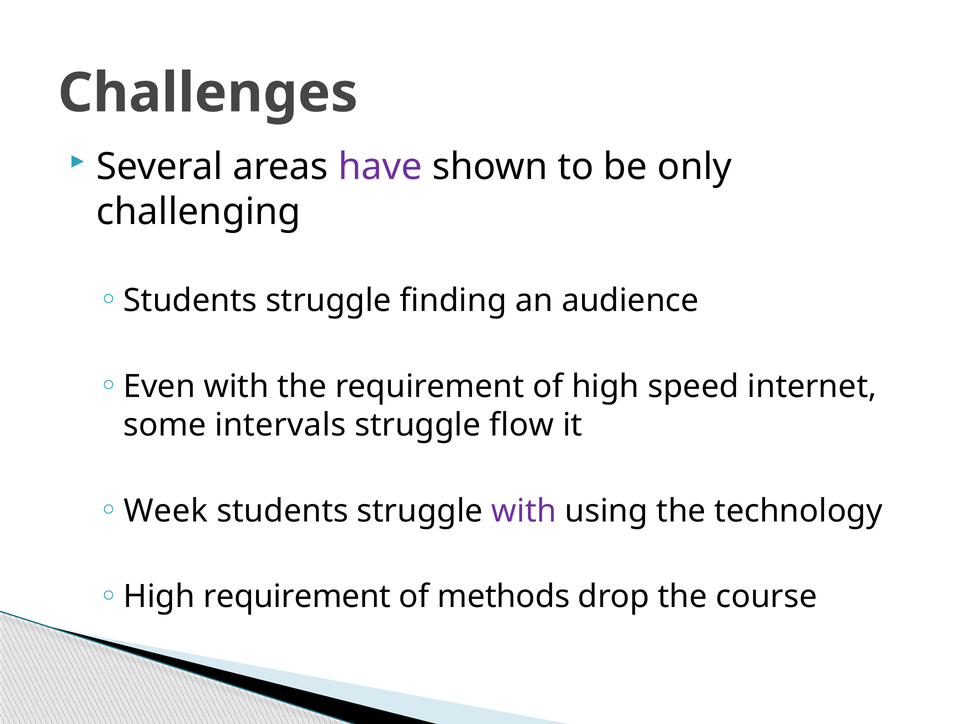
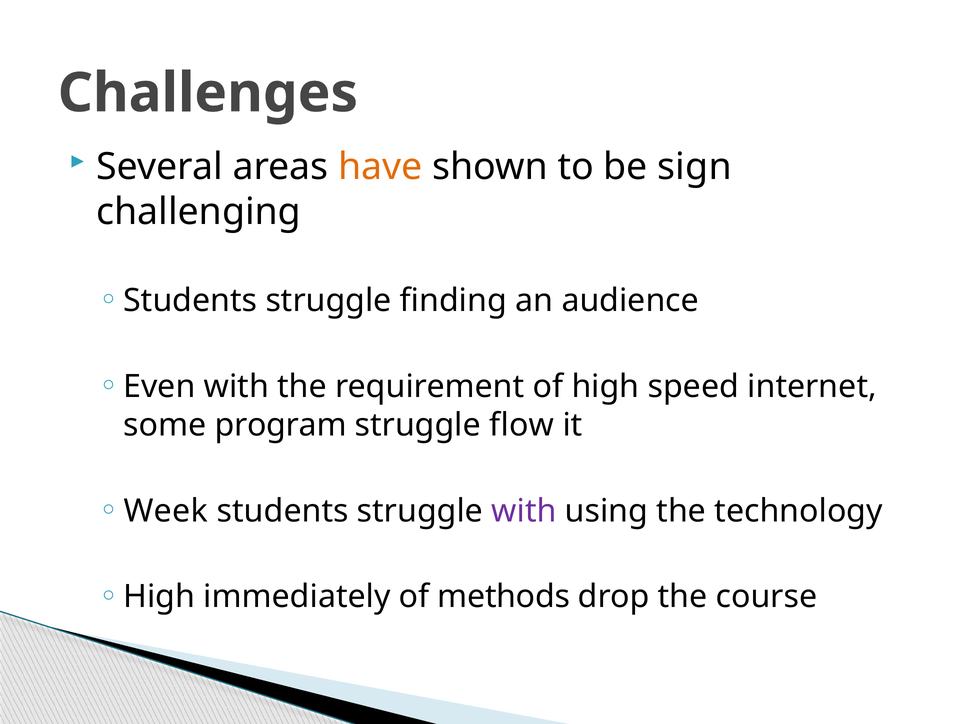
have colour: purple -> orange
only: only -> sign
intervals: intervals -> program
High requirement: requirement -> immediately
